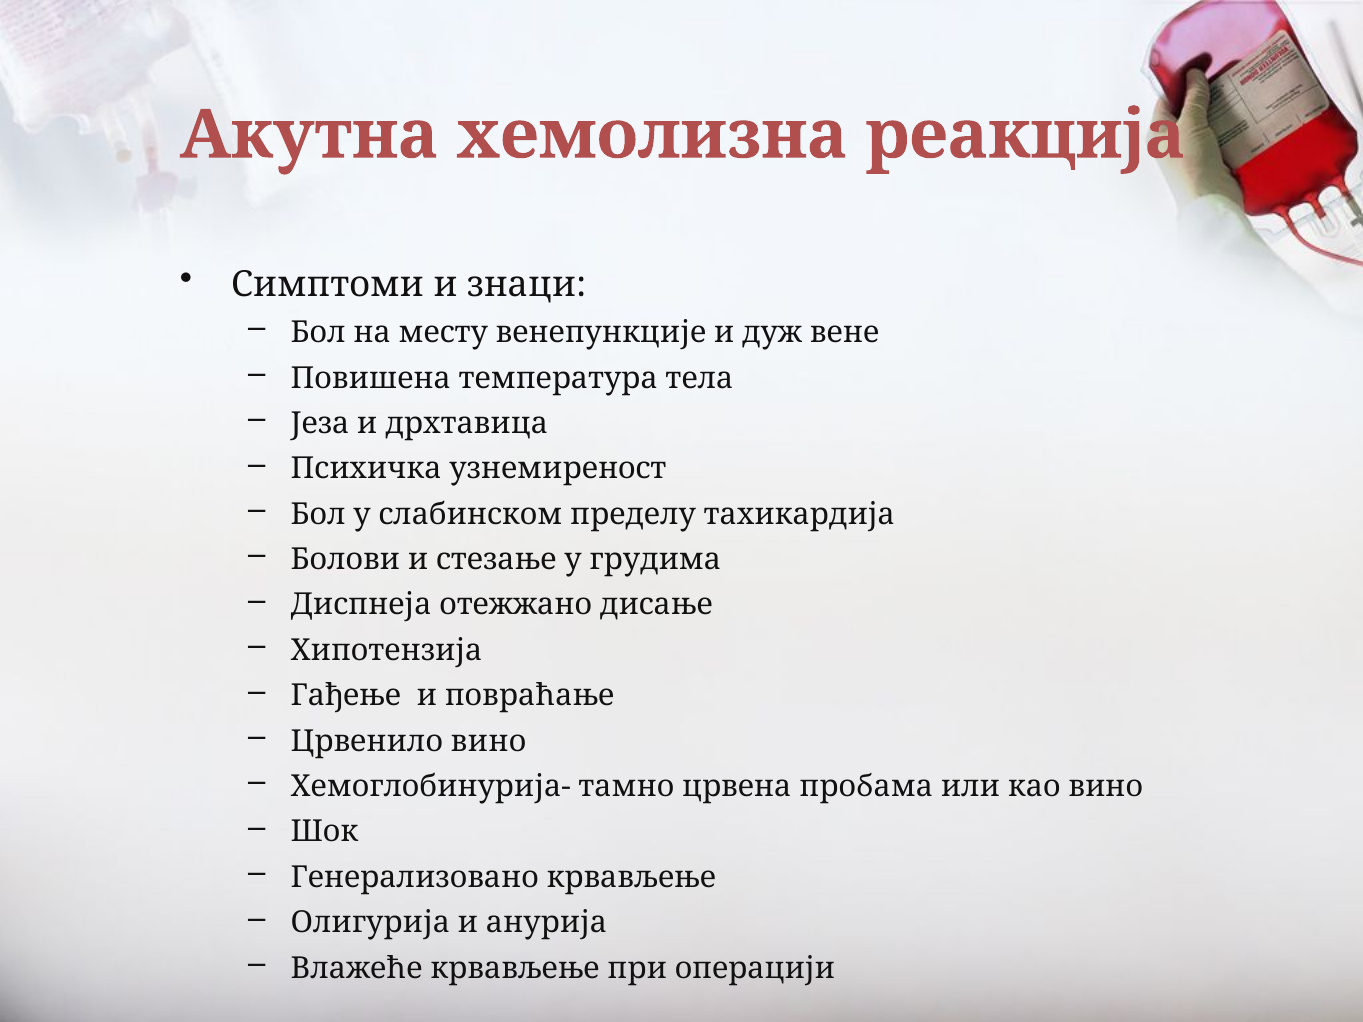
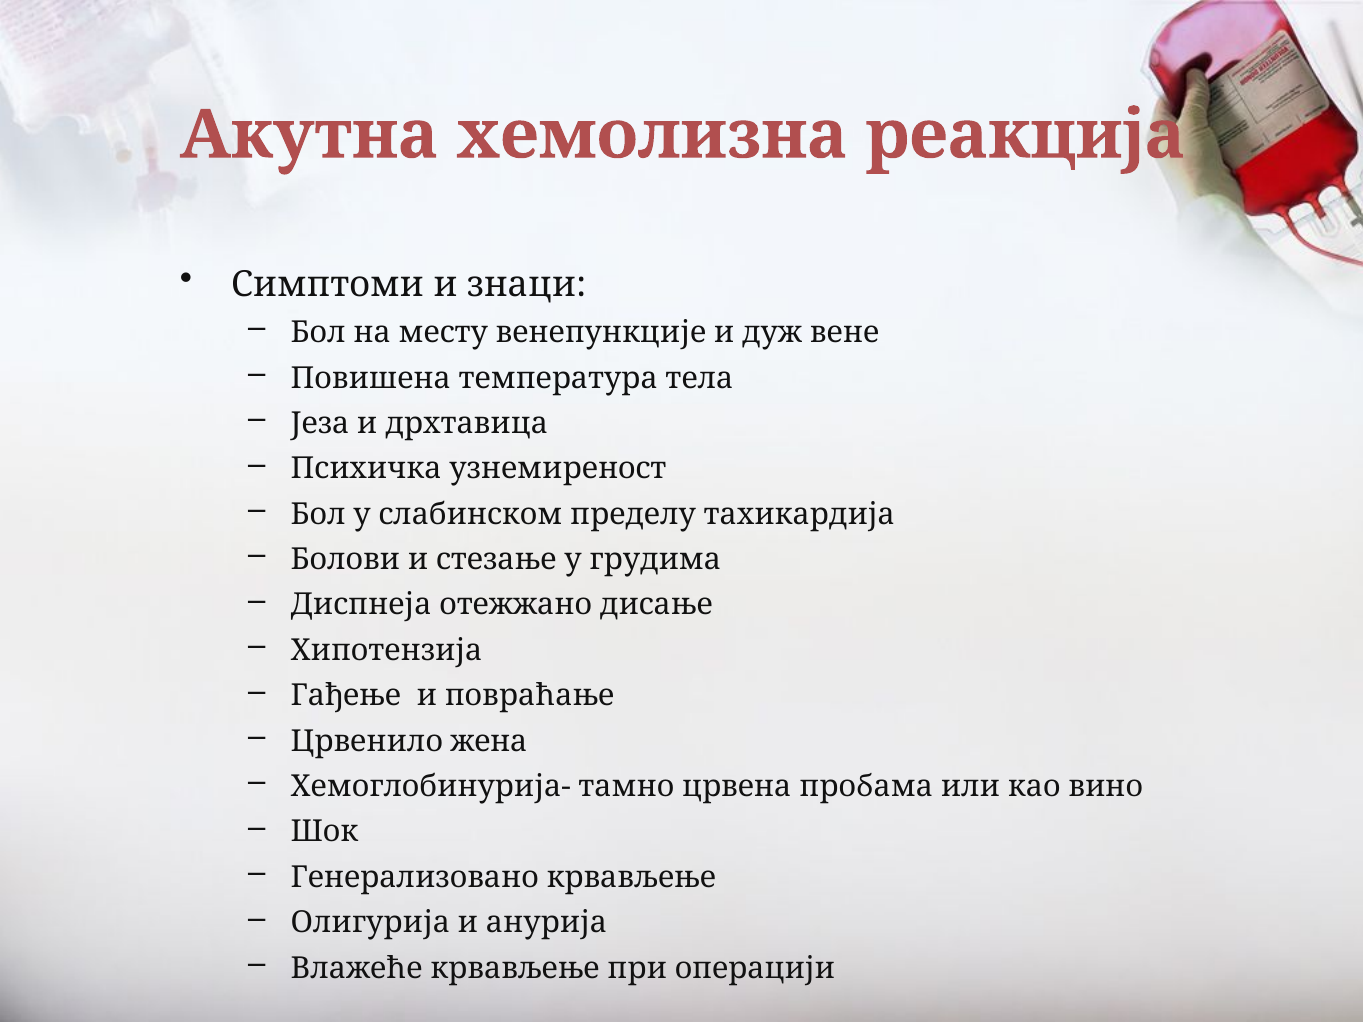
Црвенило вино: вино -> жена
